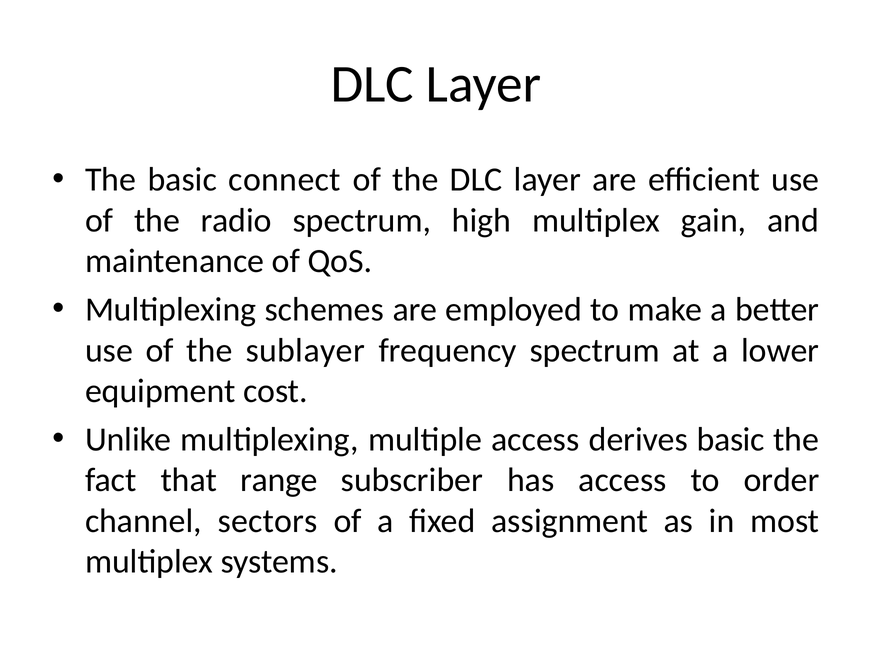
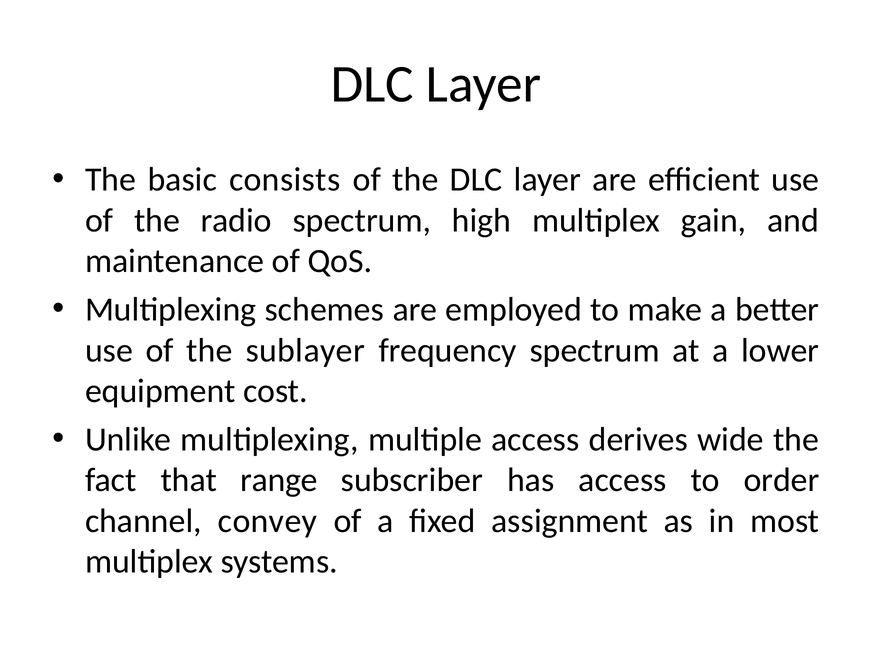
connect: connect -> consists
derives basic: basic -> wide
sectors: sectors -> convey
